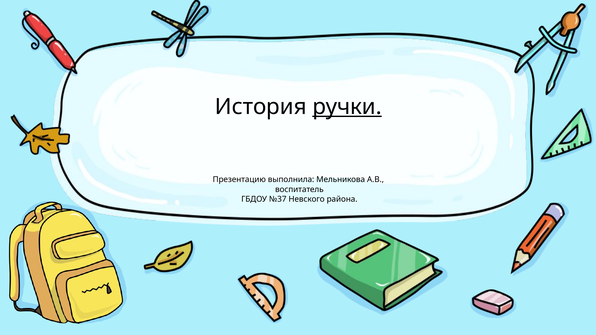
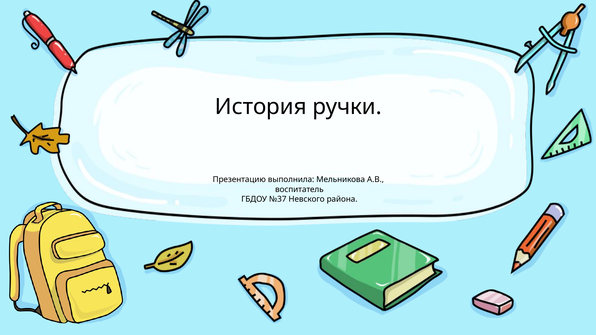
ручки underline: present -> none
